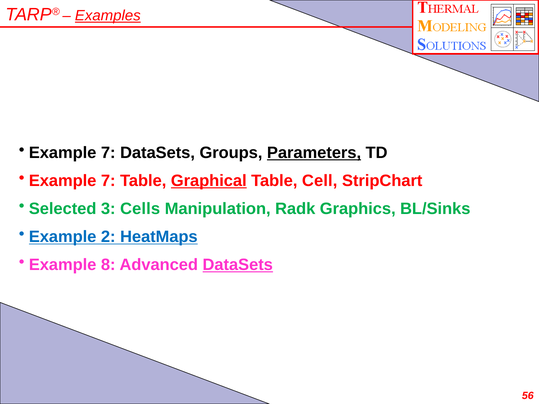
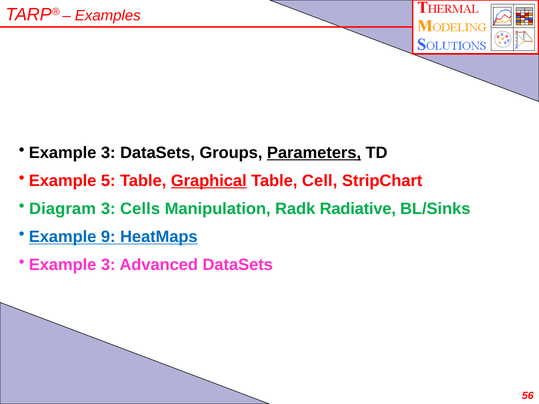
Examples underline: present -> none
7 at (108, 153): 7 -> 3
7 at (108, 181): 7 -> 5
Selected: Selected -> Diagram
Graphics: Graphics -> Radiative
2: 2 -> 9
8 at (108, 265): 8 -> 3
DataSets at (238, 265) underline: present -> none
